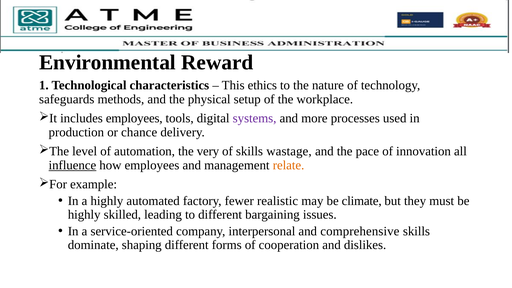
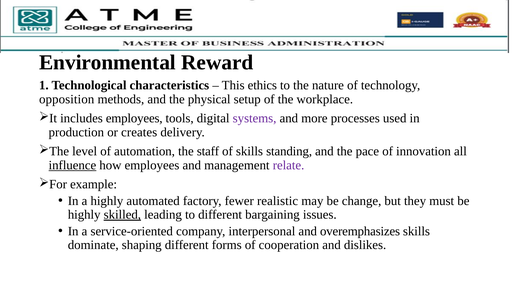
safeguards: safeguards -> opposition
chance: chance -> creates
very: very -> staff
wastage: wastage -> standing
relate colour: orange -> purple
climate: climate -> change
skilled underline: none -> present
comprehensive: comprehensive -> overemphasizes
